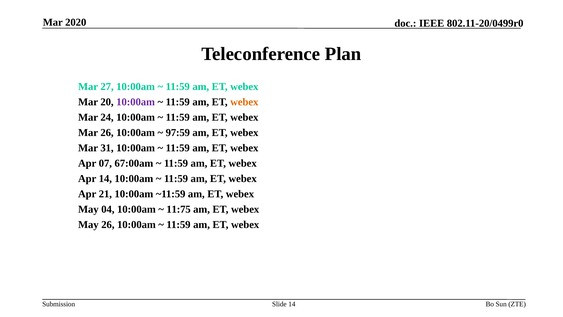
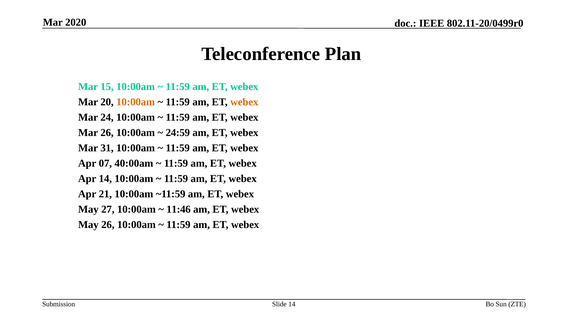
27: 27 -> 15
10:00am at (136, 102) colour: purple -> orange
97:59: 97:59 -> 24:59
67:00am: 67:00am -> 40:00am
04: 04 -> 27
11:75: 11:75 -> 11:46
